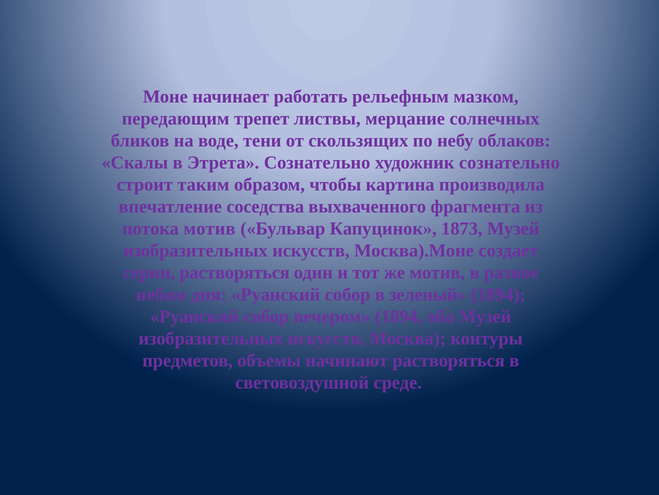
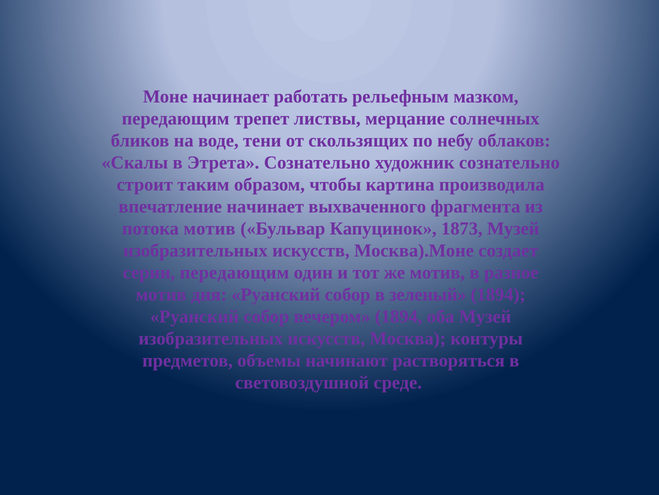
впечатление соседства: соседства -> начинает
серии растворяться: растворяться -> передающим
небом at (161, 294): небом -> мотив
